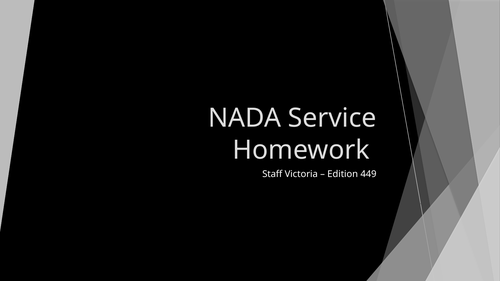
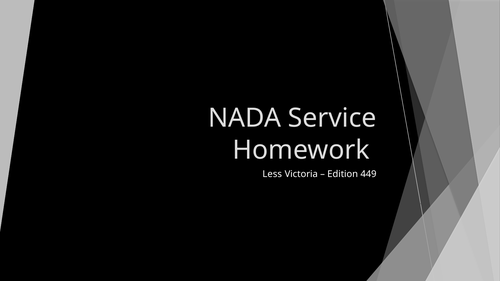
Staff: Staff -> Less
